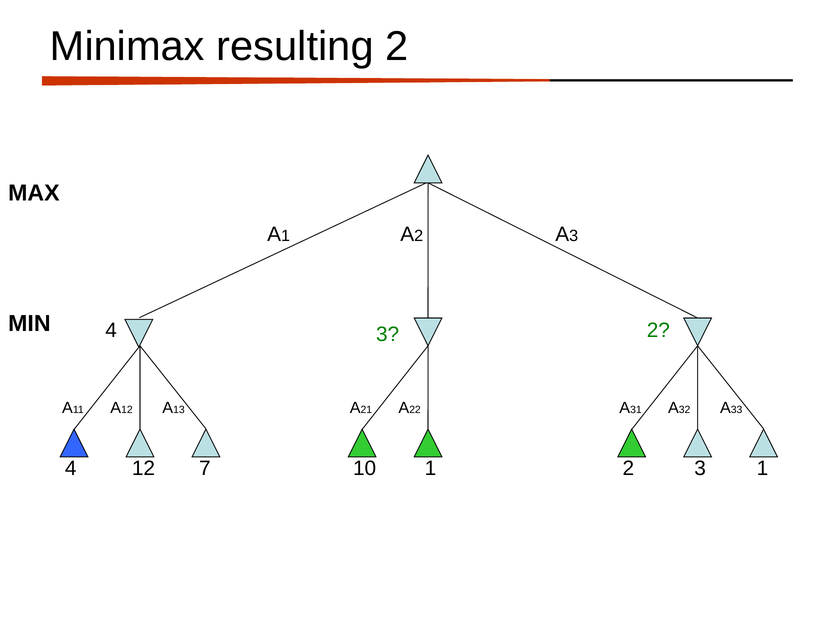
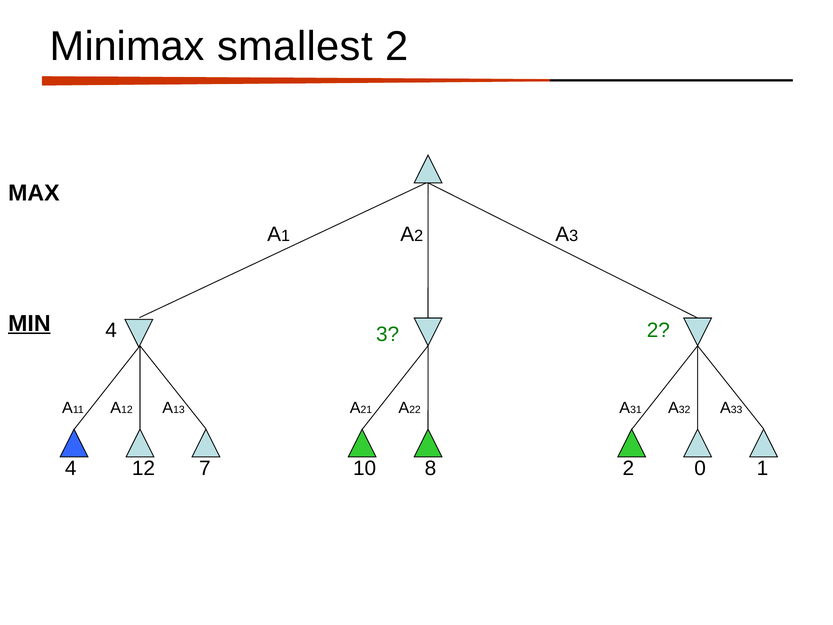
resulting: resulting -> smallest
MIN underline: none -> present
10 1: 1 -> 8
2 3: 3 -> 0
